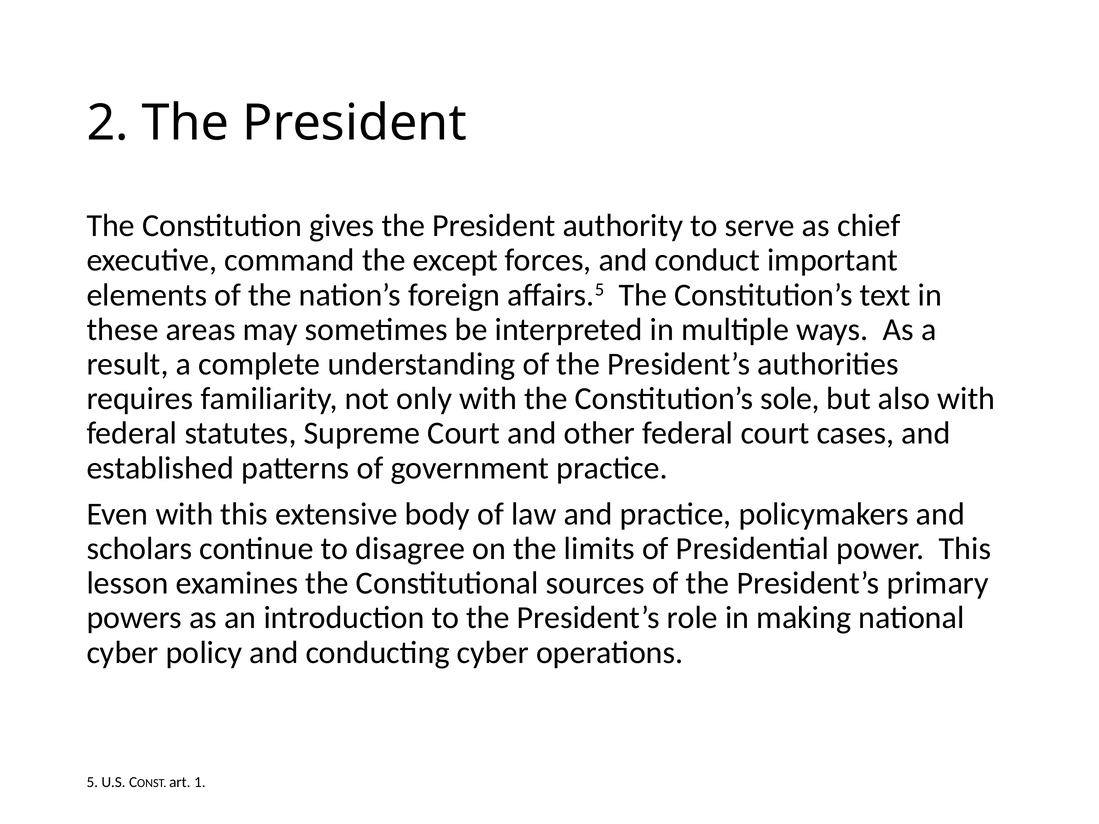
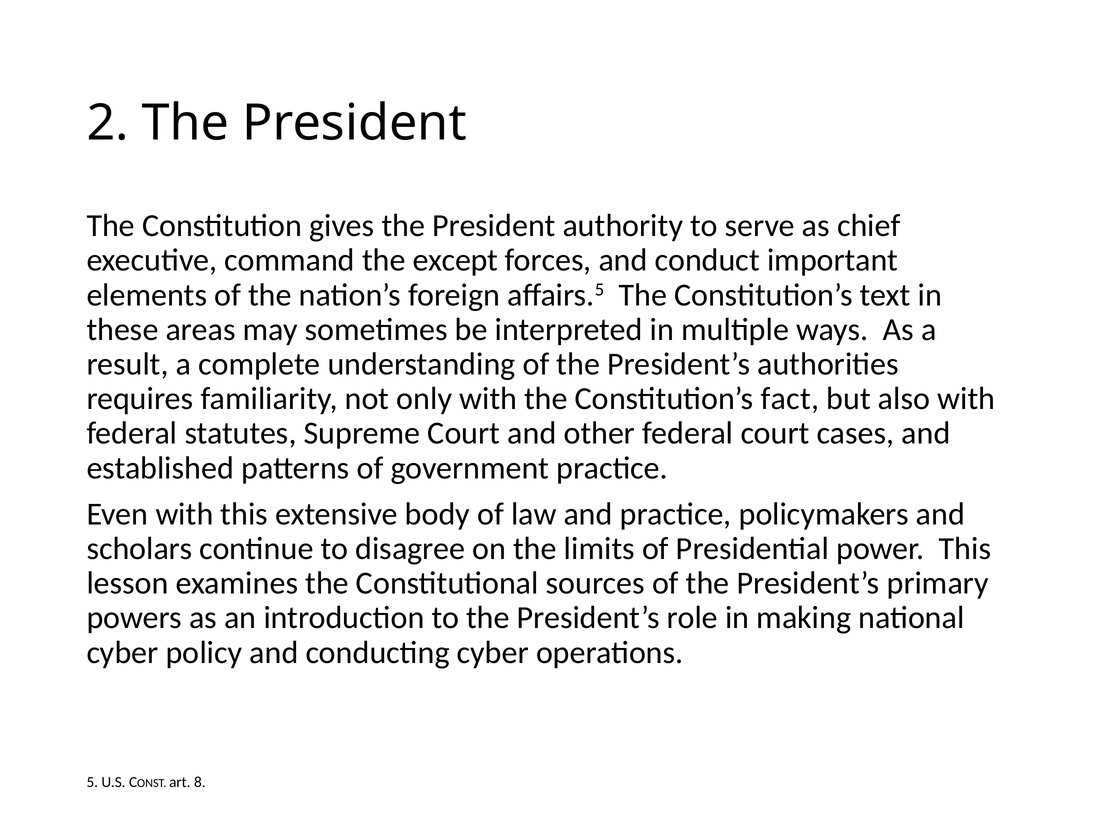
sole: sole -> fact
1: 1 -> 8
